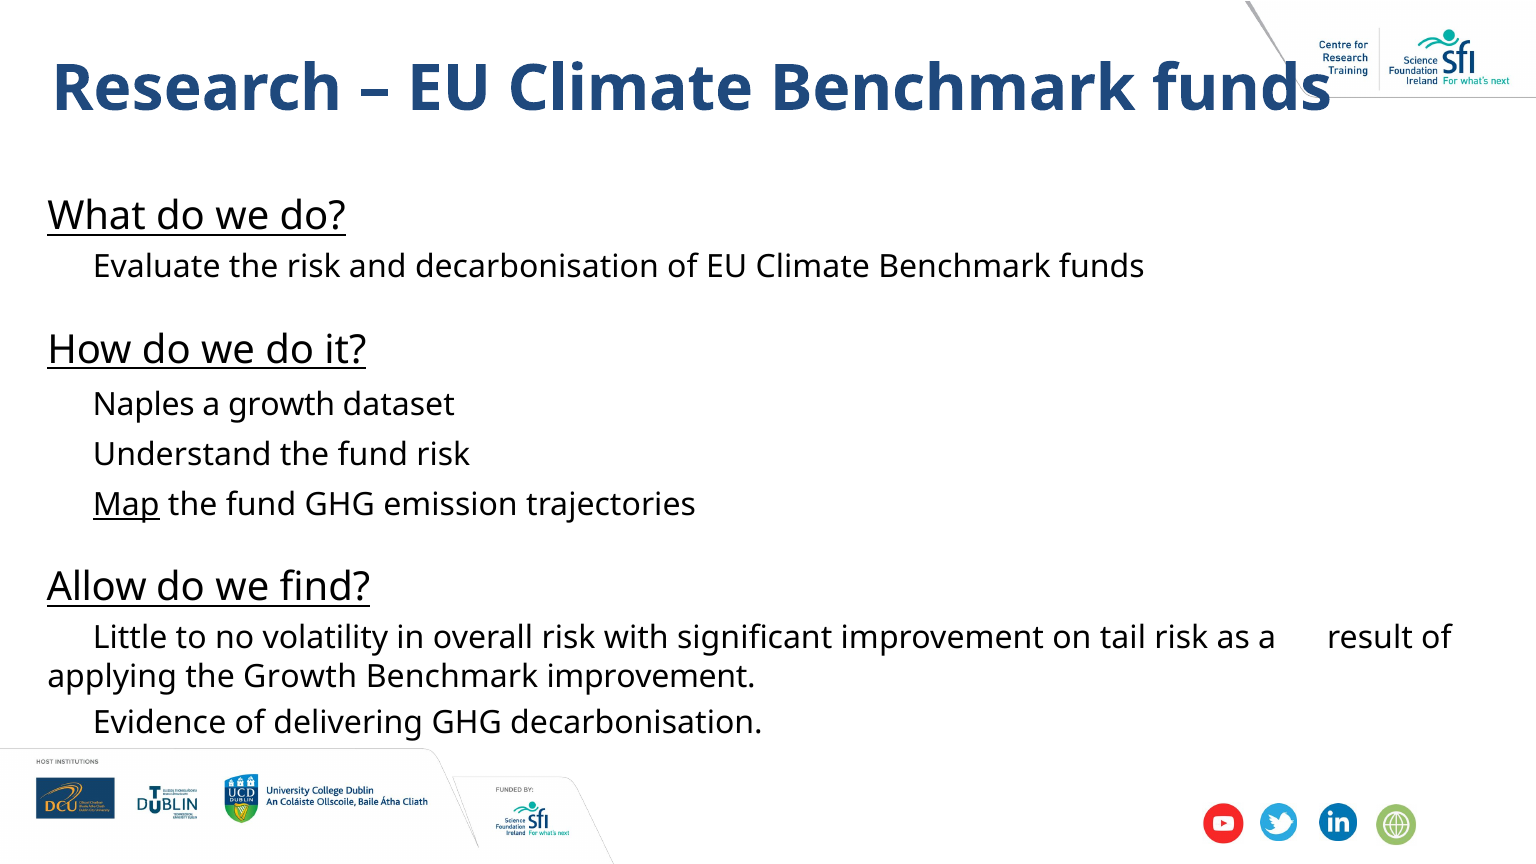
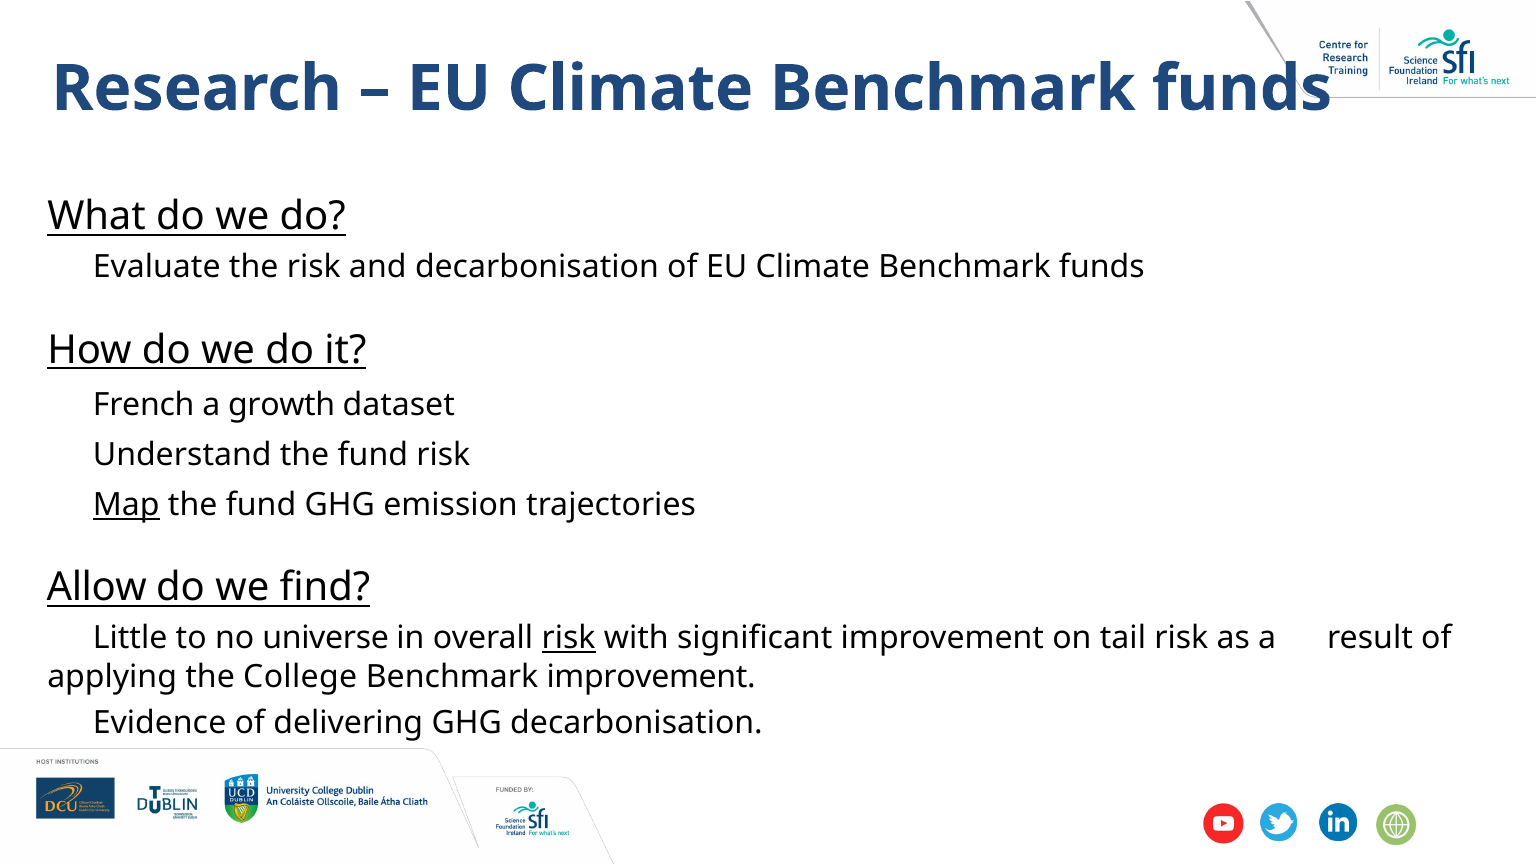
Naples: Naples -> French
volatility: volatility -> universe
risk at (569, 638) underline: none -> present
the Growth: Growth -> College
